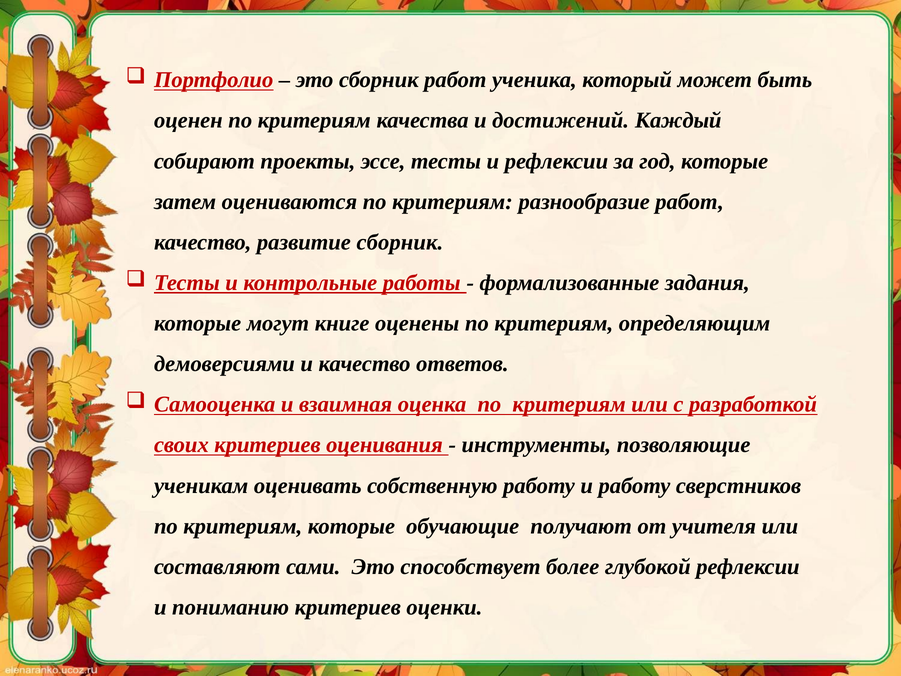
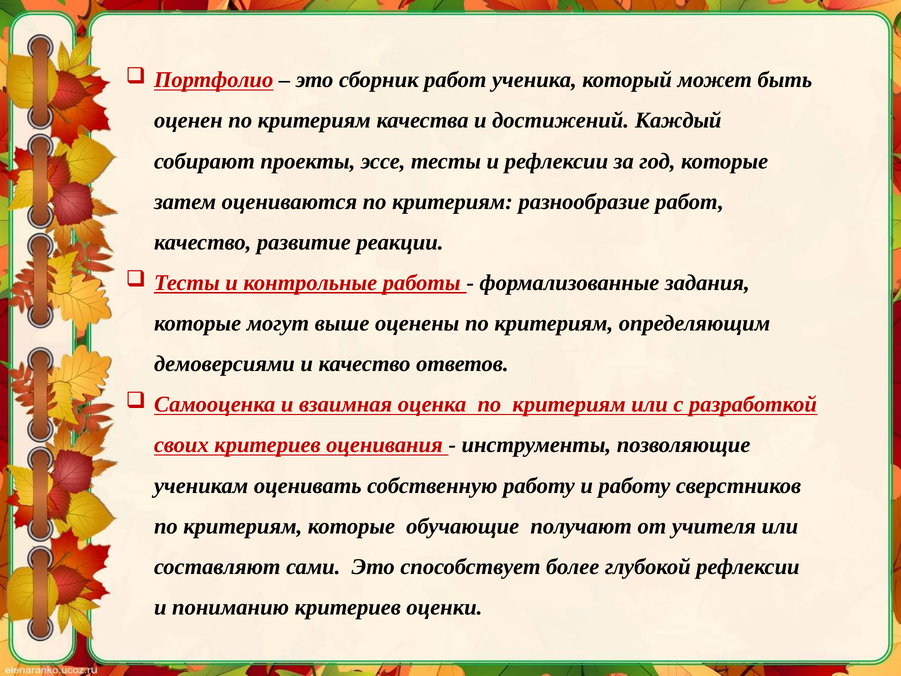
развитие сборник: сборник -> реакции
книге: книге -> выше
